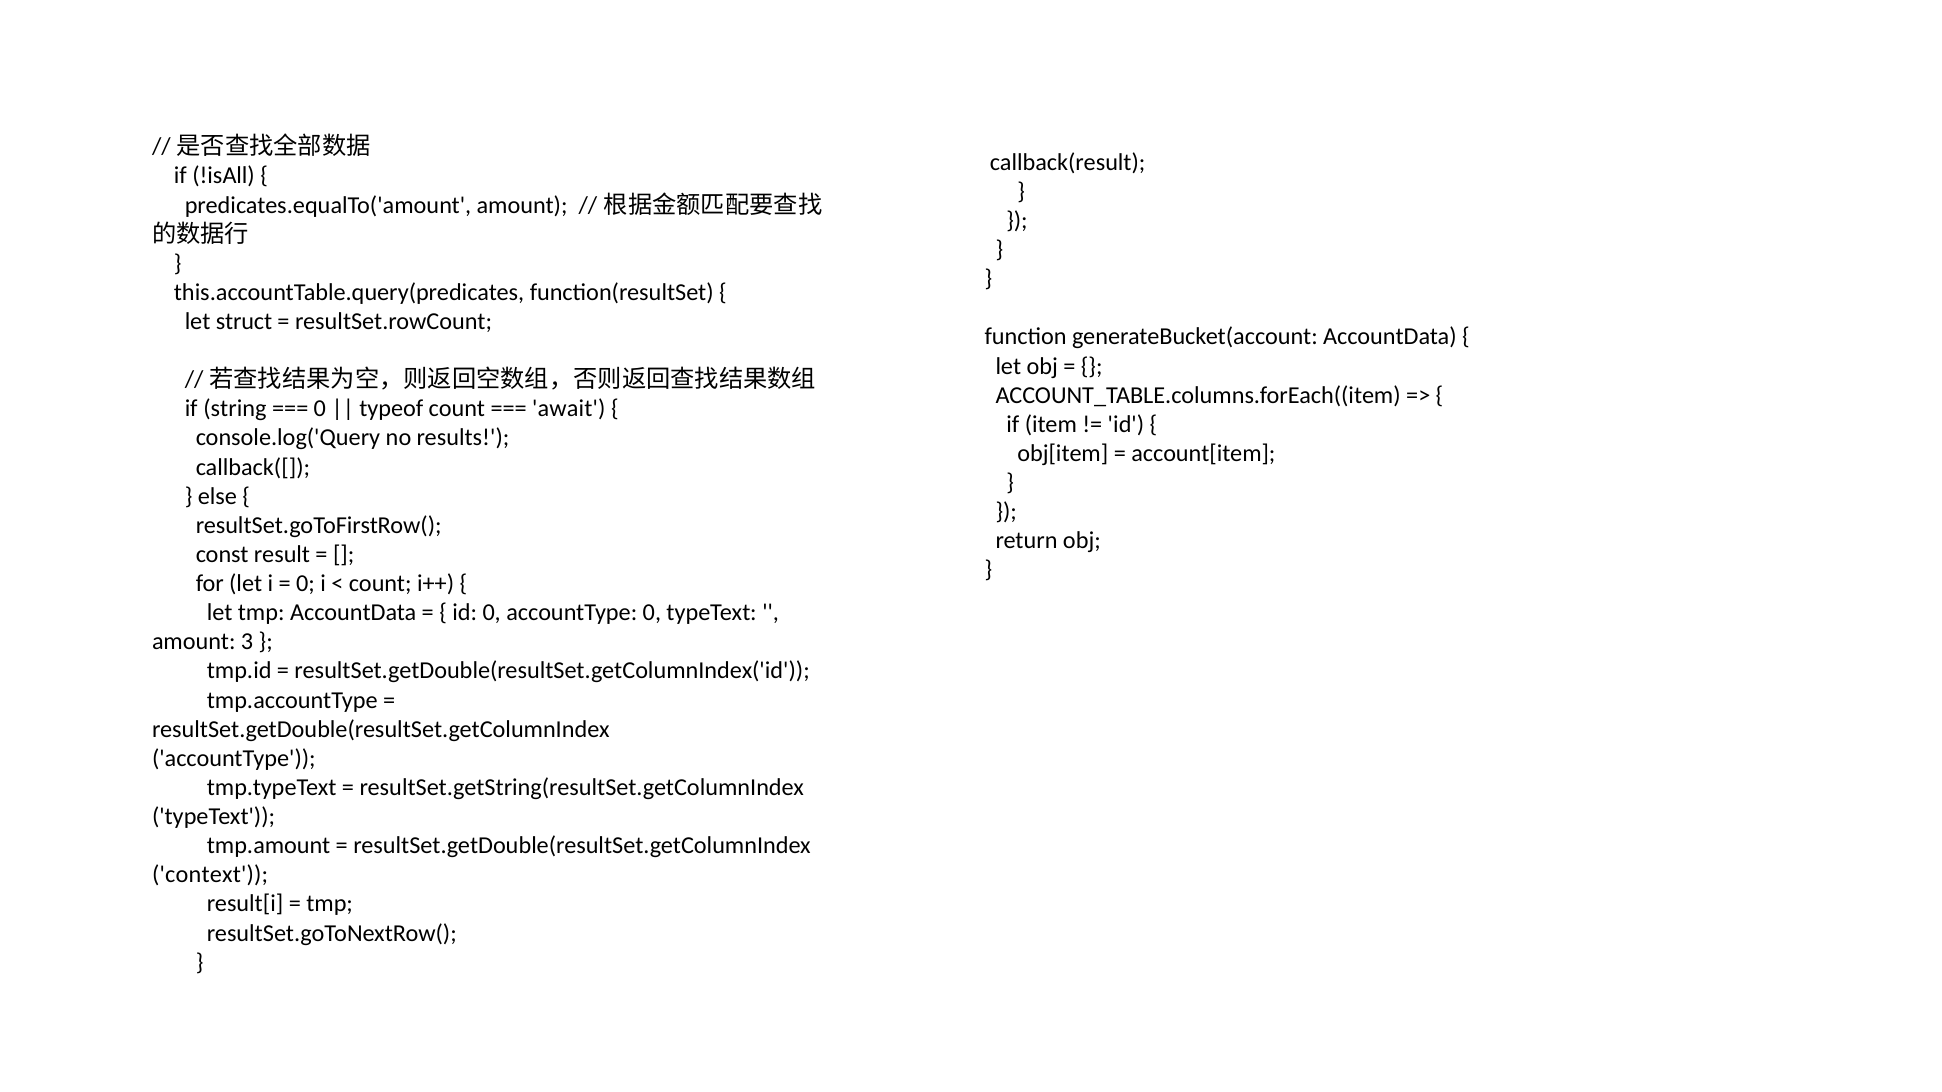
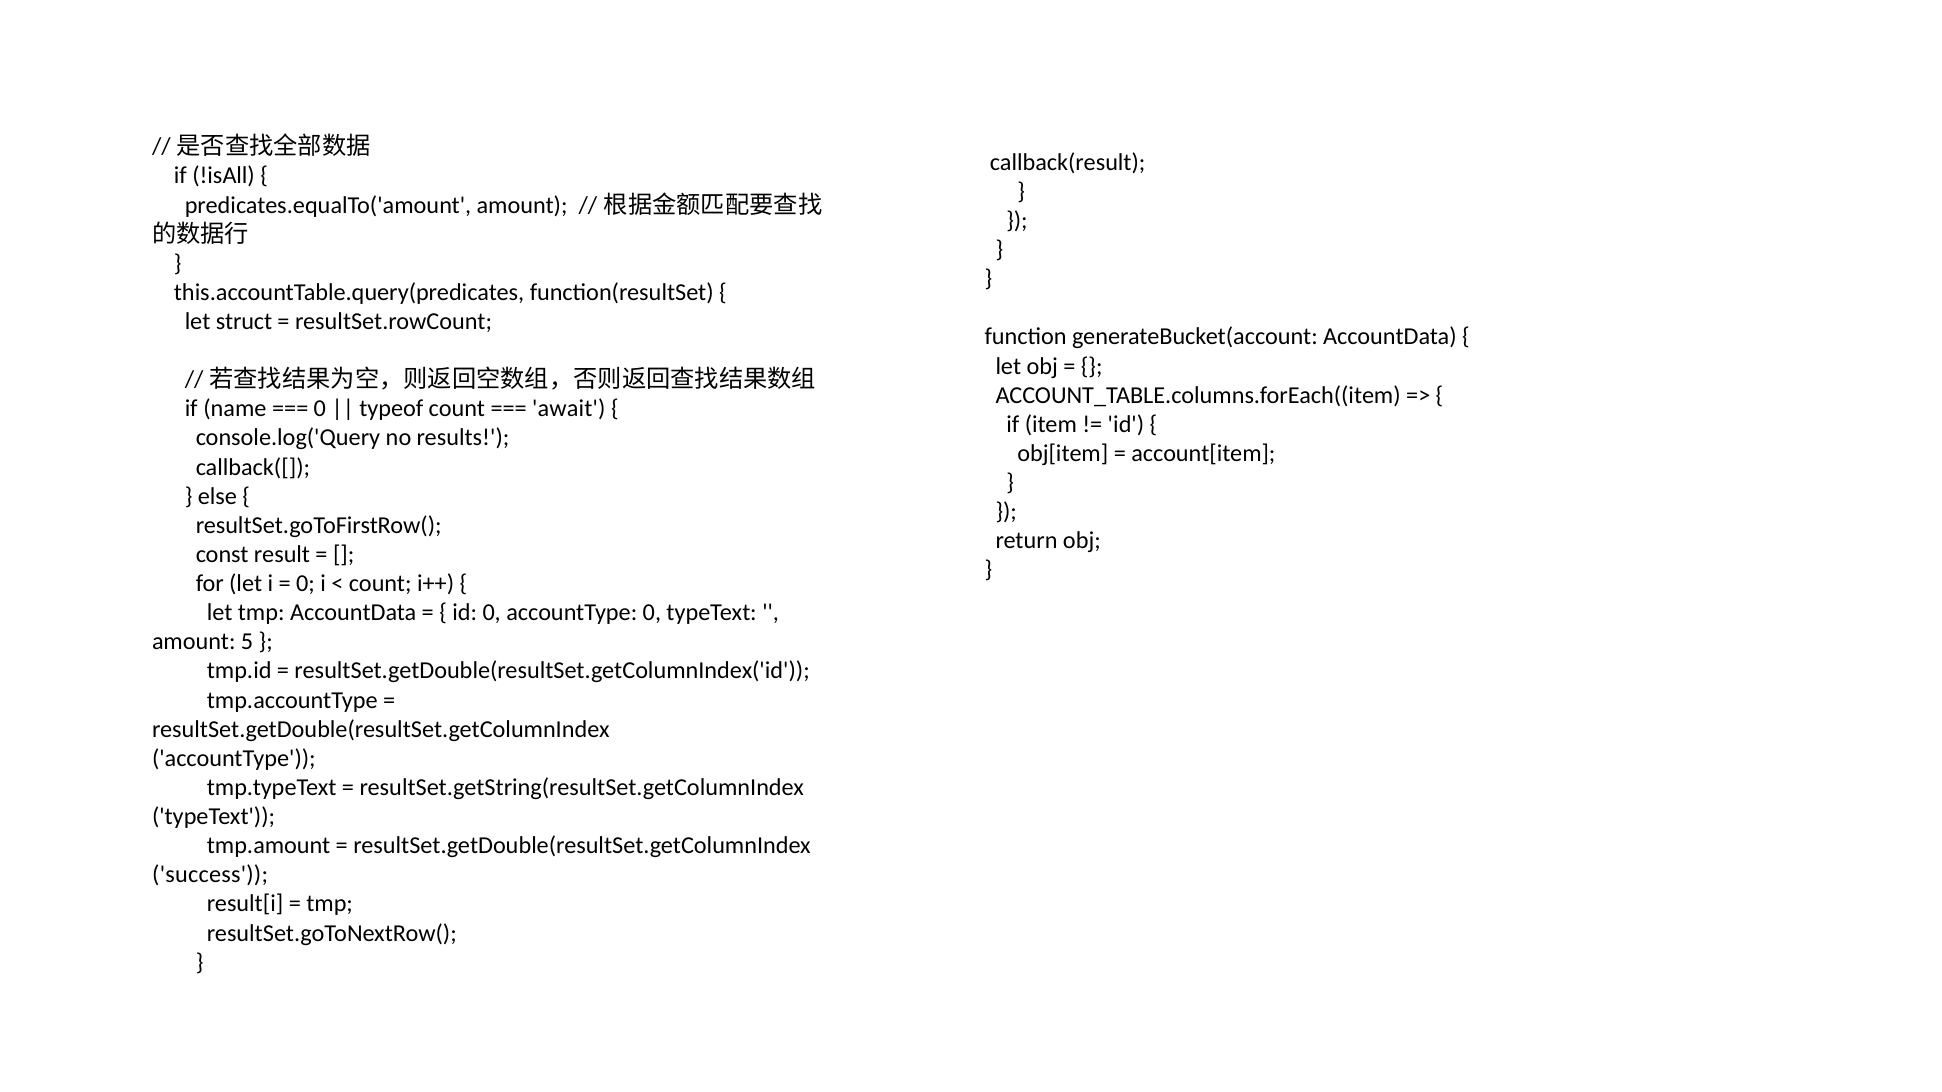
string: string -> name
3: 3 -> 5
context: context -> success
